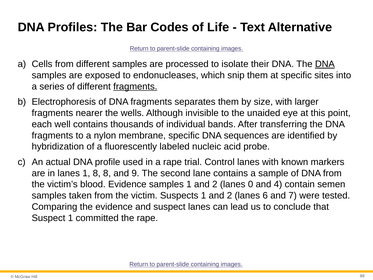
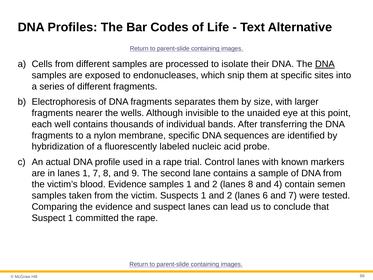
fragments at (135, 86) underline: present -> none
1 8: 8 -> 7
lanes 0: 0 -> 8
